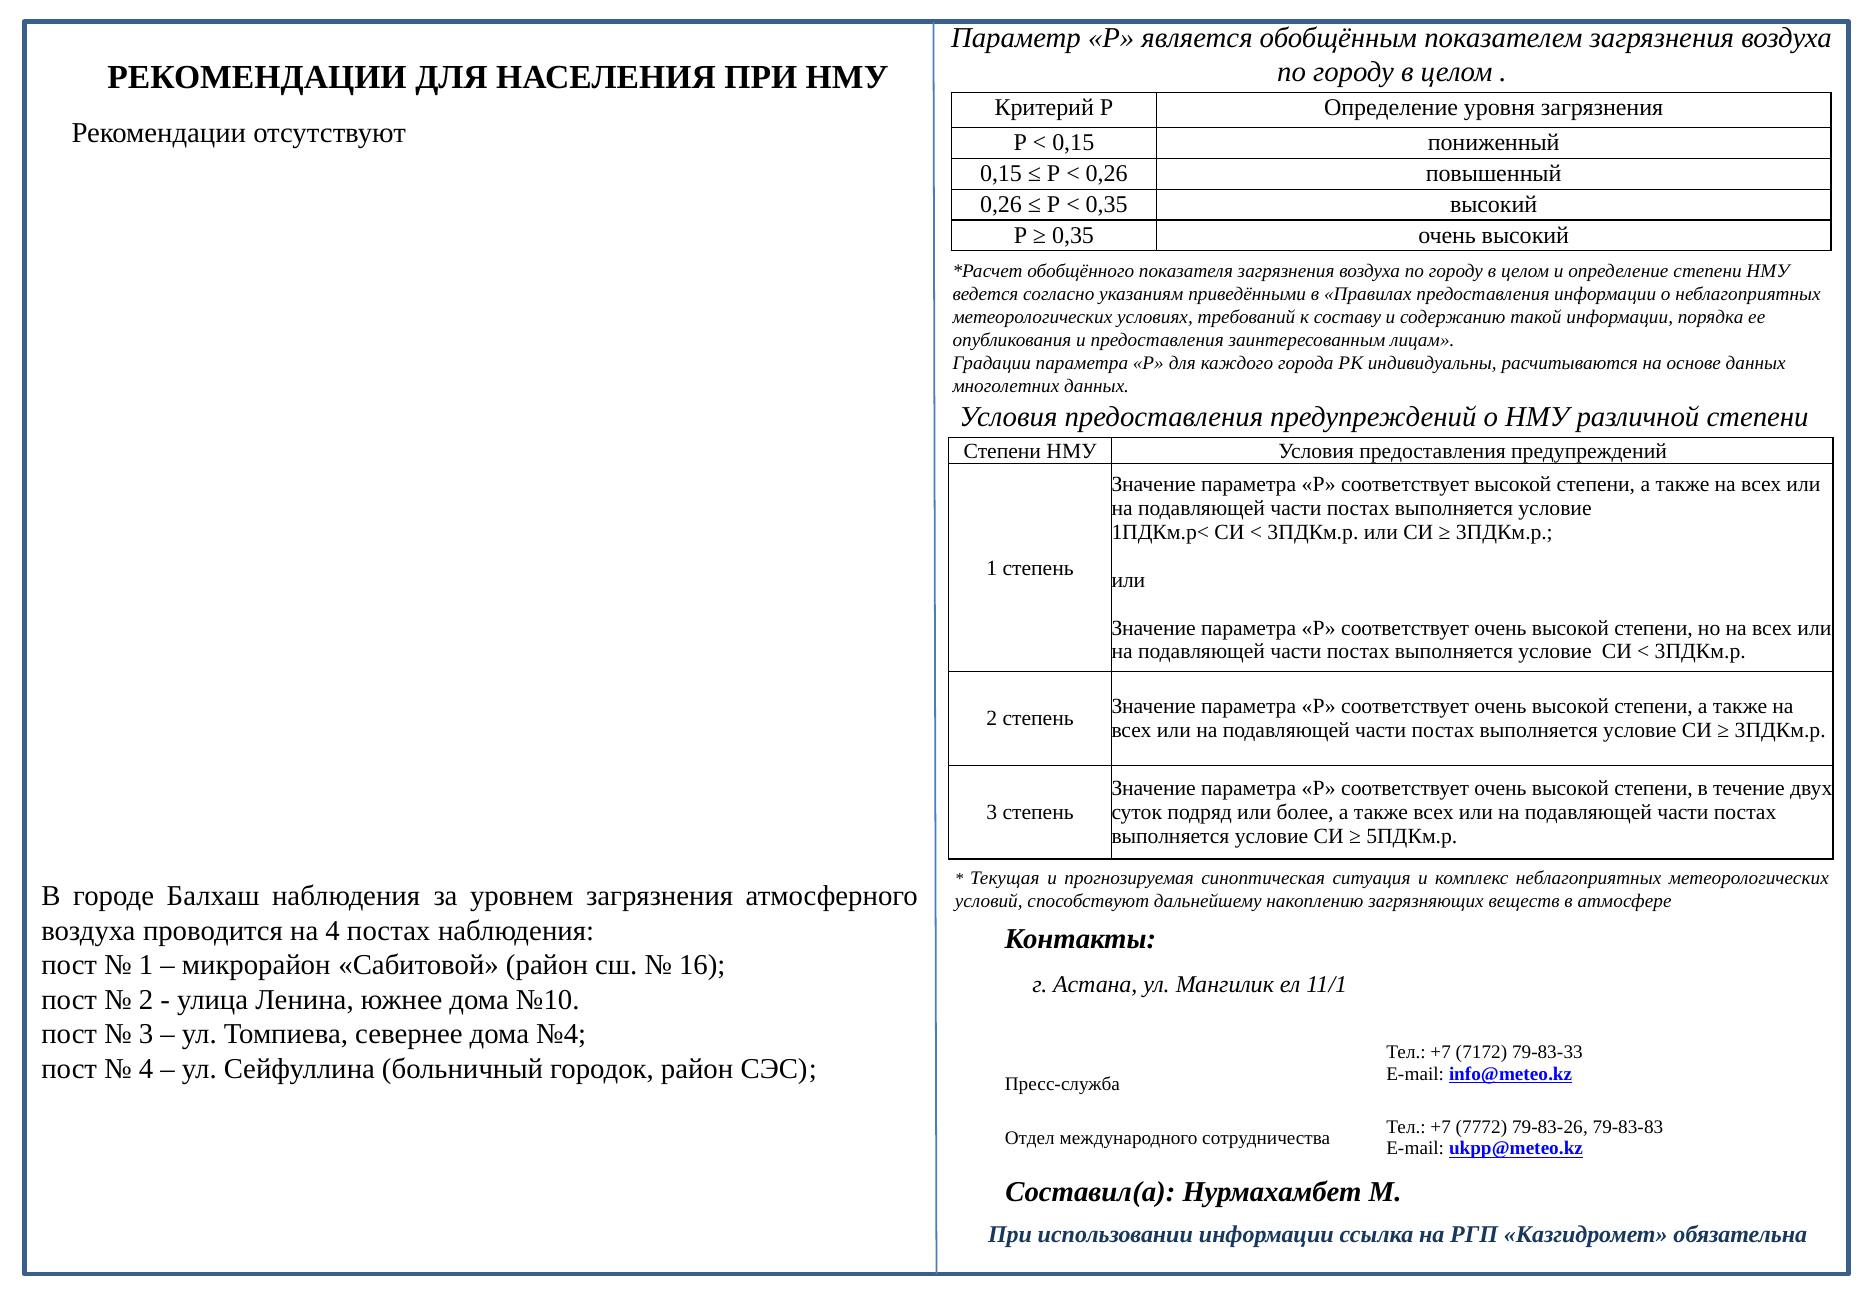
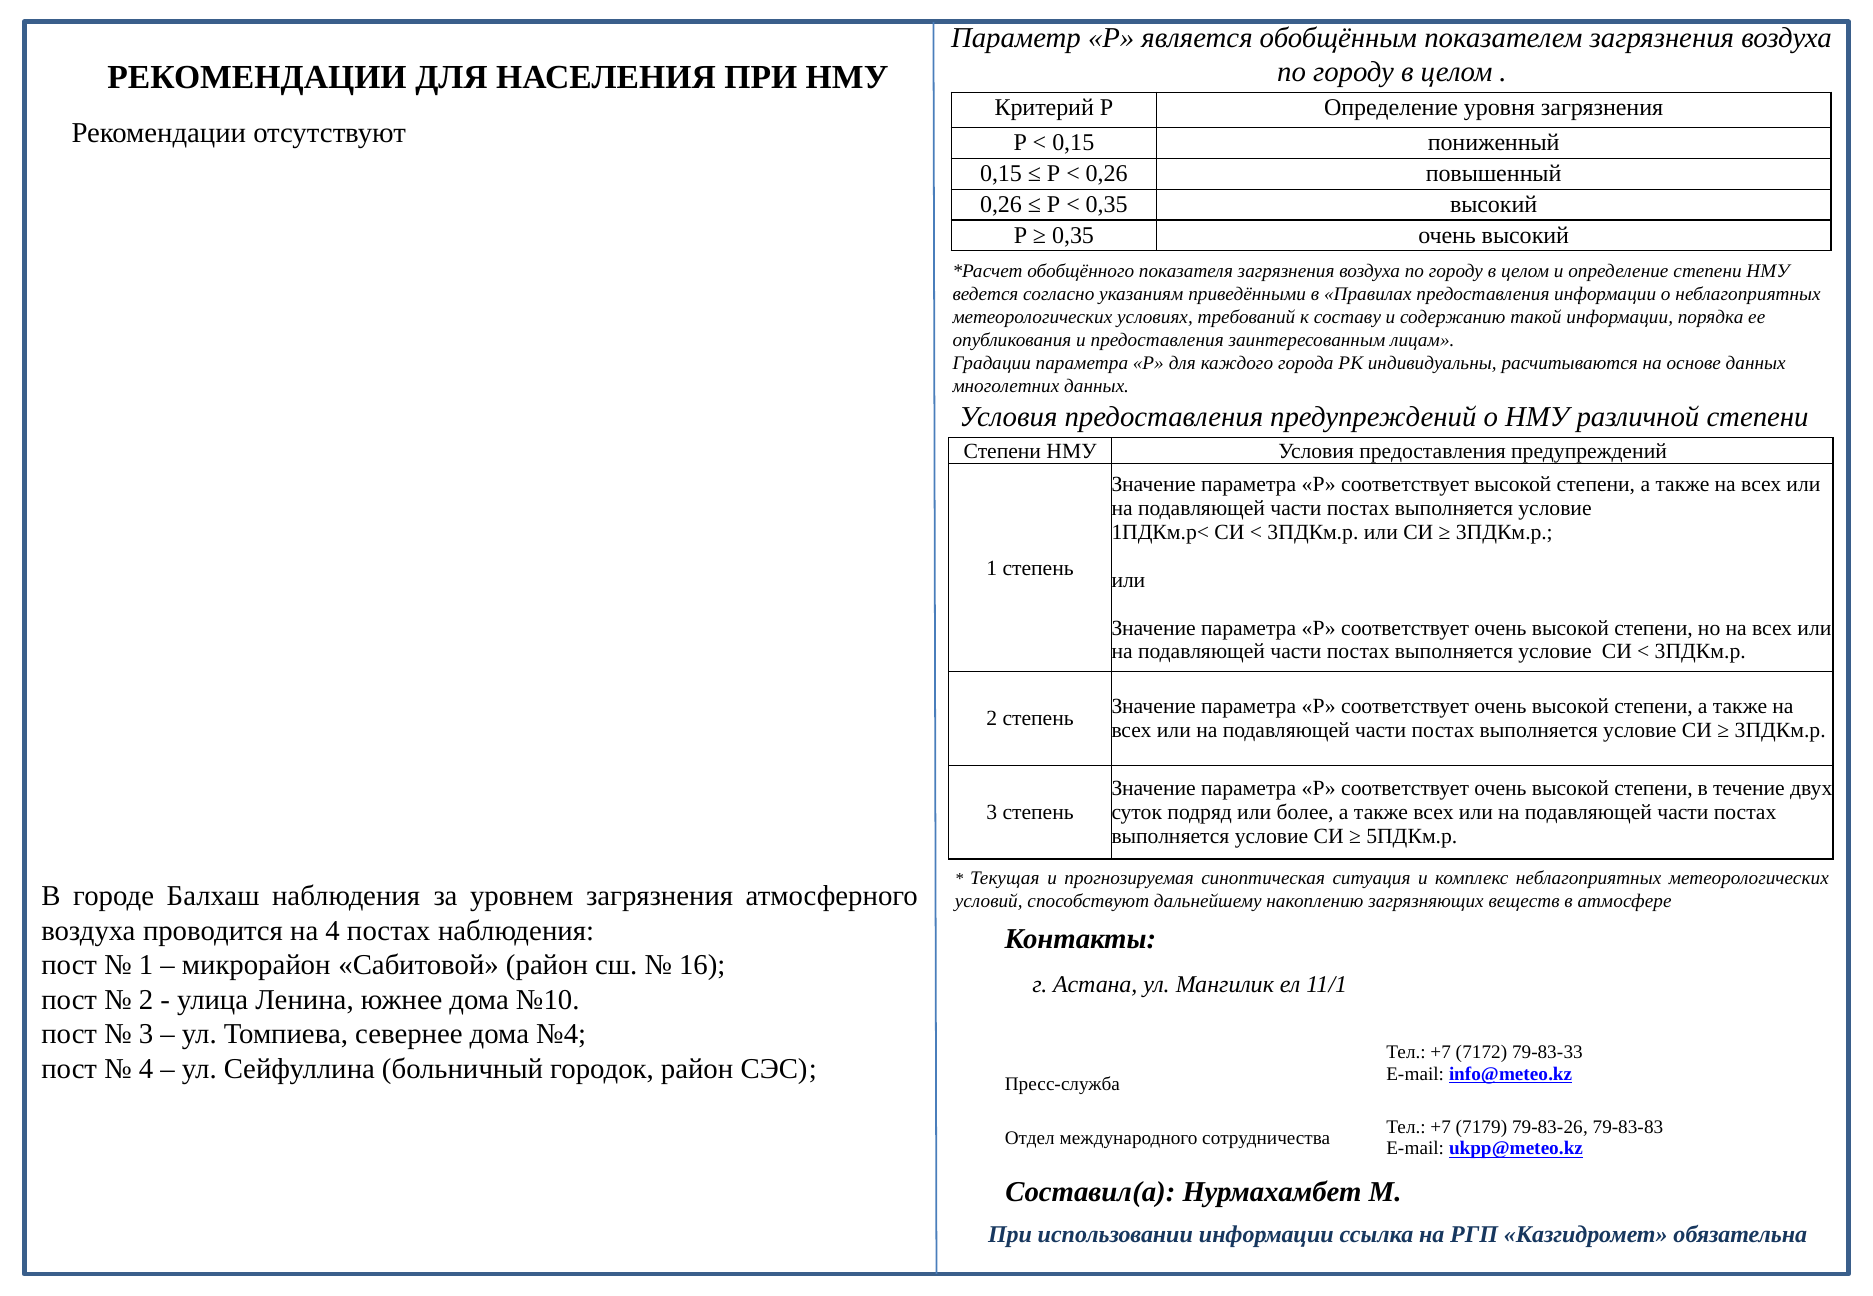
7772: 7772 -> 7179
